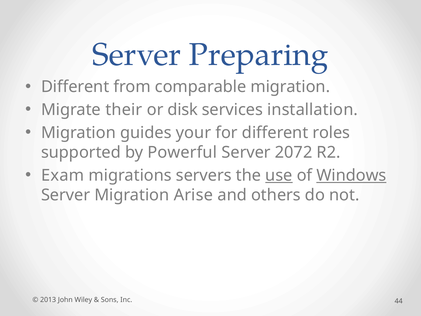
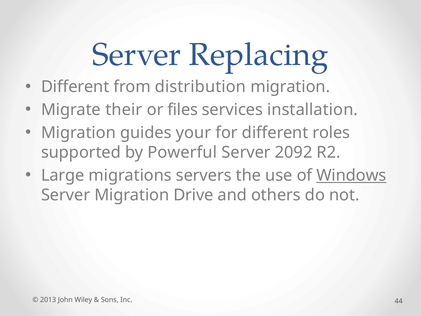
Preparing: Preparing -> Replacing
comparable: comparable -> distribution
disk: disk -> files
2072: 2072 -> 2092
Exam: Exam -> Large
use underline: present -> none
Arise: Arise -> Drive
